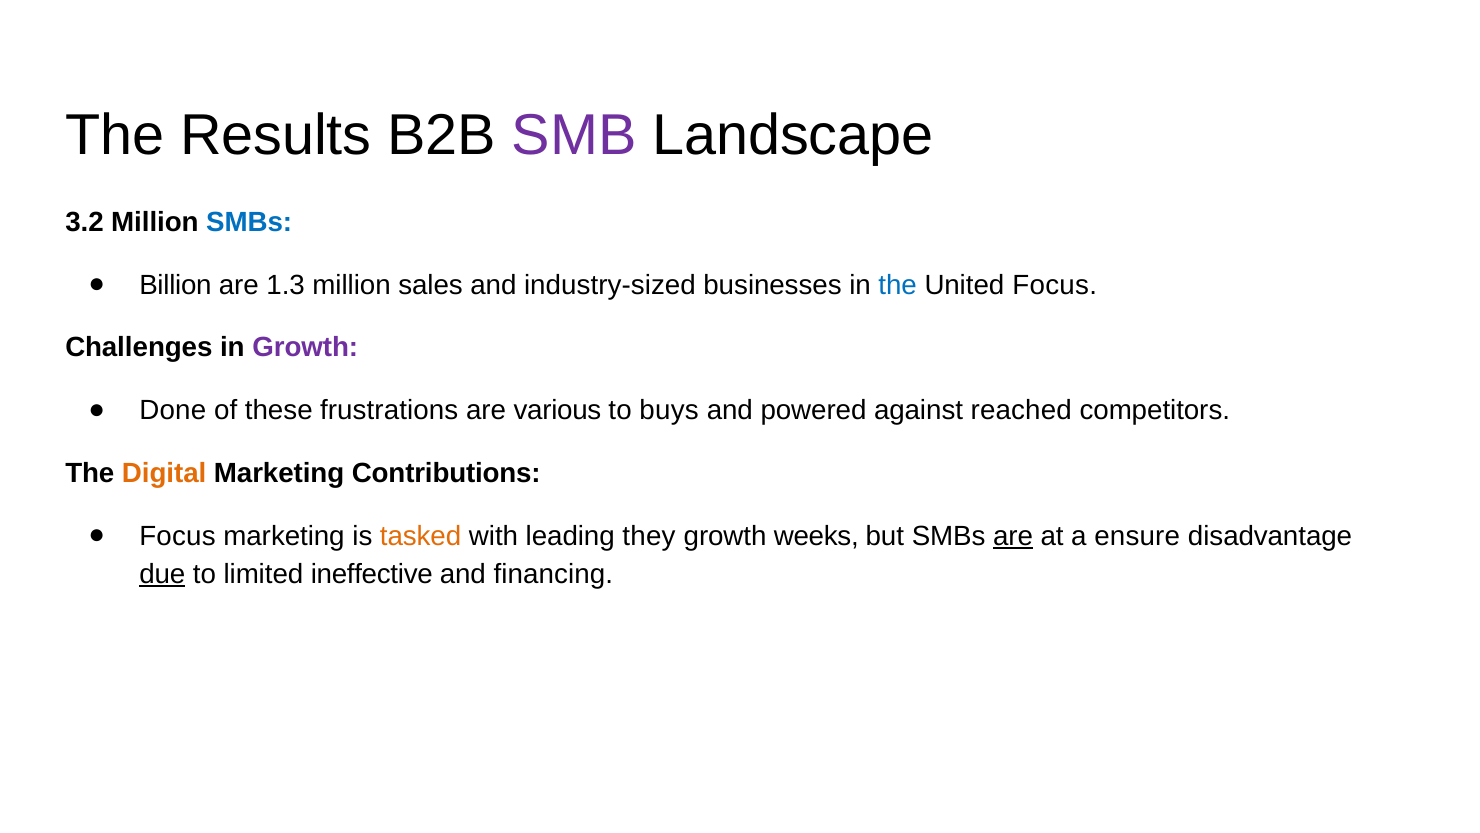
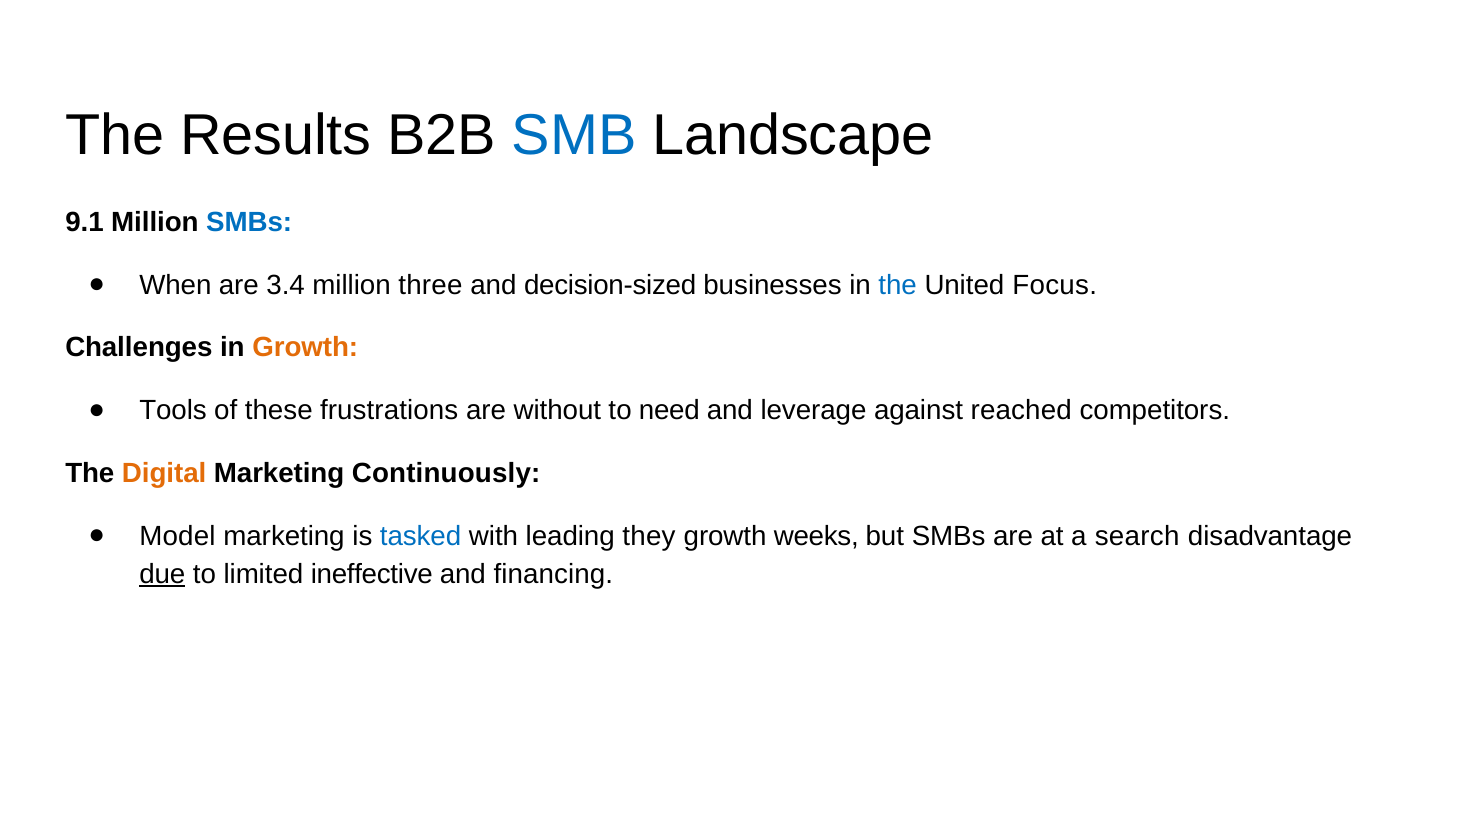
SMB colour: purple -> blue
3.2: 3.2 -> 9.1
Billion: Billion -> When
1.3: 1.3 -> 3.4
sales: sales -> three
industry-sized: industry-sized -> decision-sized
Growth at (305, 348) colour: purple -> orange
Done: Done -> Tools
various: various -> without
buys: buys -> need
powered: powered -> leverage
Contributions: Contributions -> Continuously
Focus at (177, 536): Focus -> Model
tasked colour: orange -> blue
are at (1013, 536) underline: present -> none
ensure: ensure -> search
